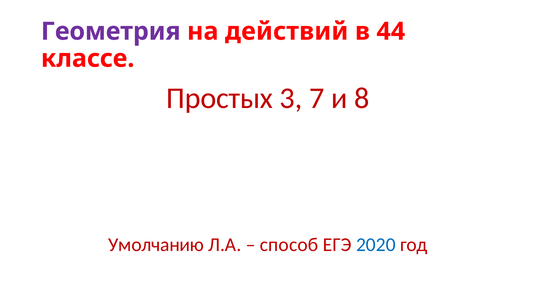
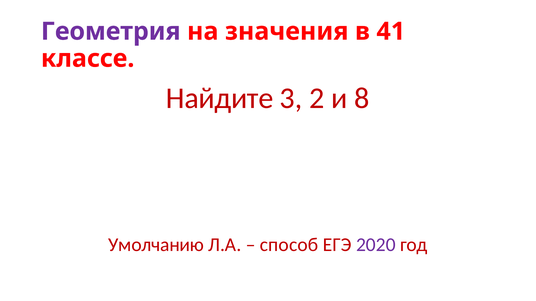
действий: действий -> значения
44: 44 -> 41
Простых: Простых -> Найдите
7: 7 -> 2
2020 colour: blue -> purple
